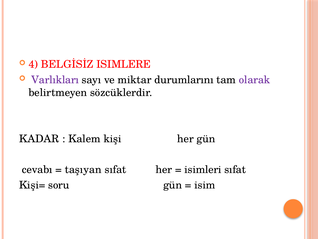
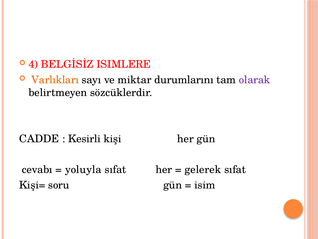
Varlıkları colour: purple -> orange
KADAR: KADAR -> CADDE
Kalem: Kalem -> Kesirli
taşıyan: taşıyan -> yoluyla
isimleri: isimleri -> gelerek
